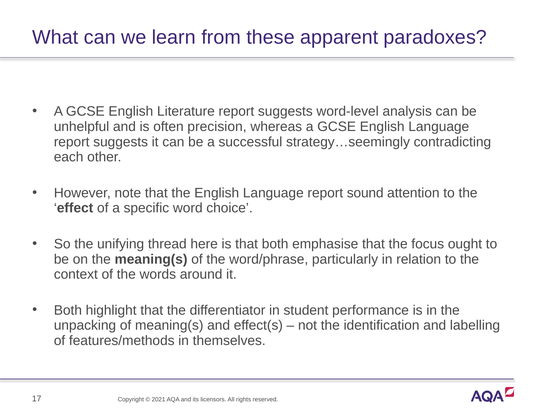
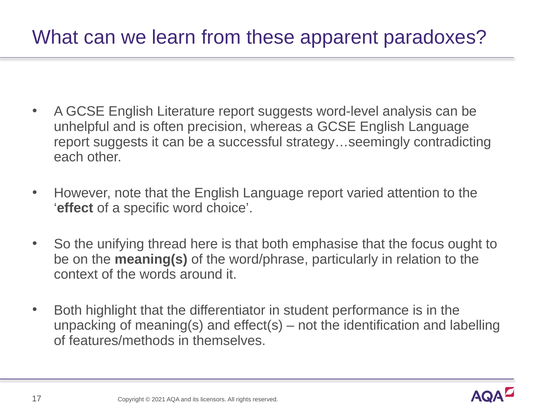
sound: sound -> varied
